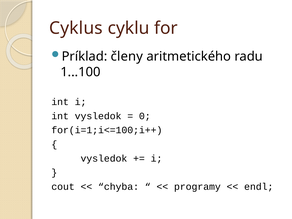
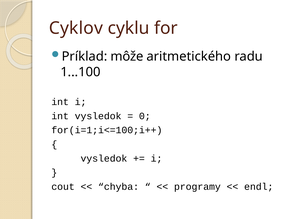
Cyklus: Cyklus -> Cyklov
členy: členy -> môže
